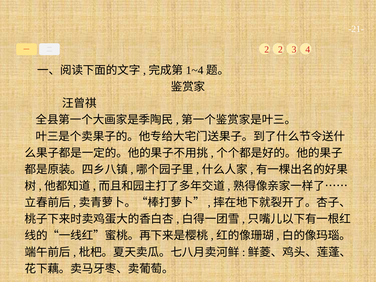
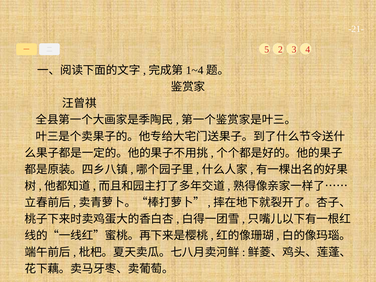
2 at (267, 49): 2 -> 5
